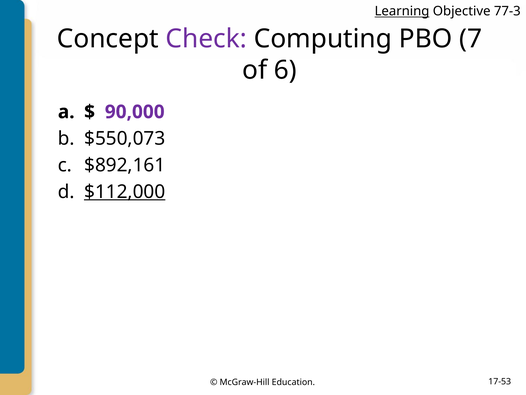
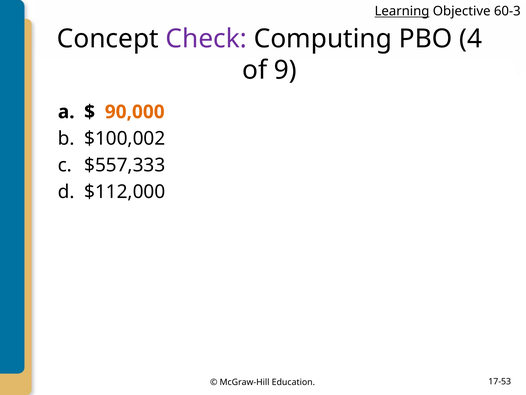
77-3: 77-3 -> 60-3
7: 7 -> 4
6: 6 -> 9
90,000 colour: purple -> orange
$550,073: $550,073 -> $100,002
$892,161: $892,161 -> $557,333
$112,000 underline: present -> none
